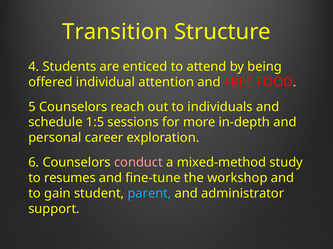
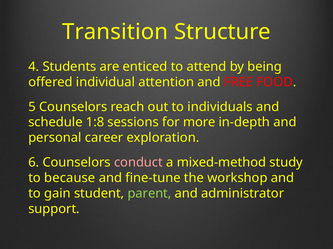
1:5: 1:5 -> 1:8
resumes: resumes -> because
parent colour: light blue -> light green
